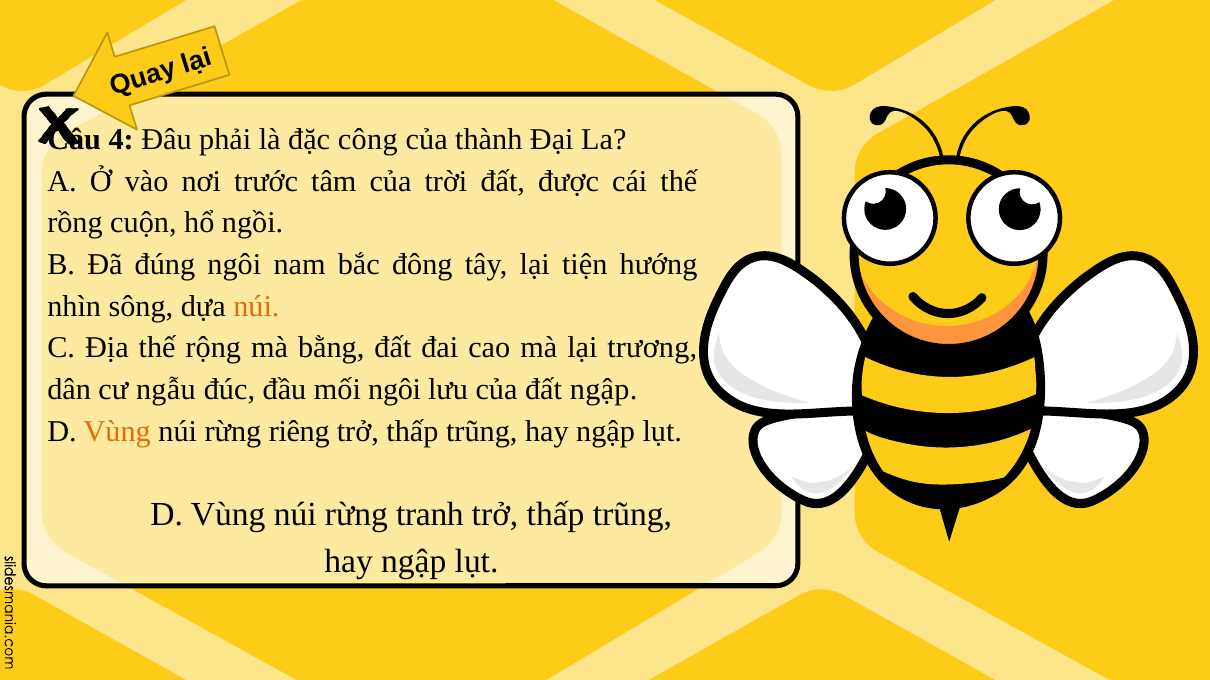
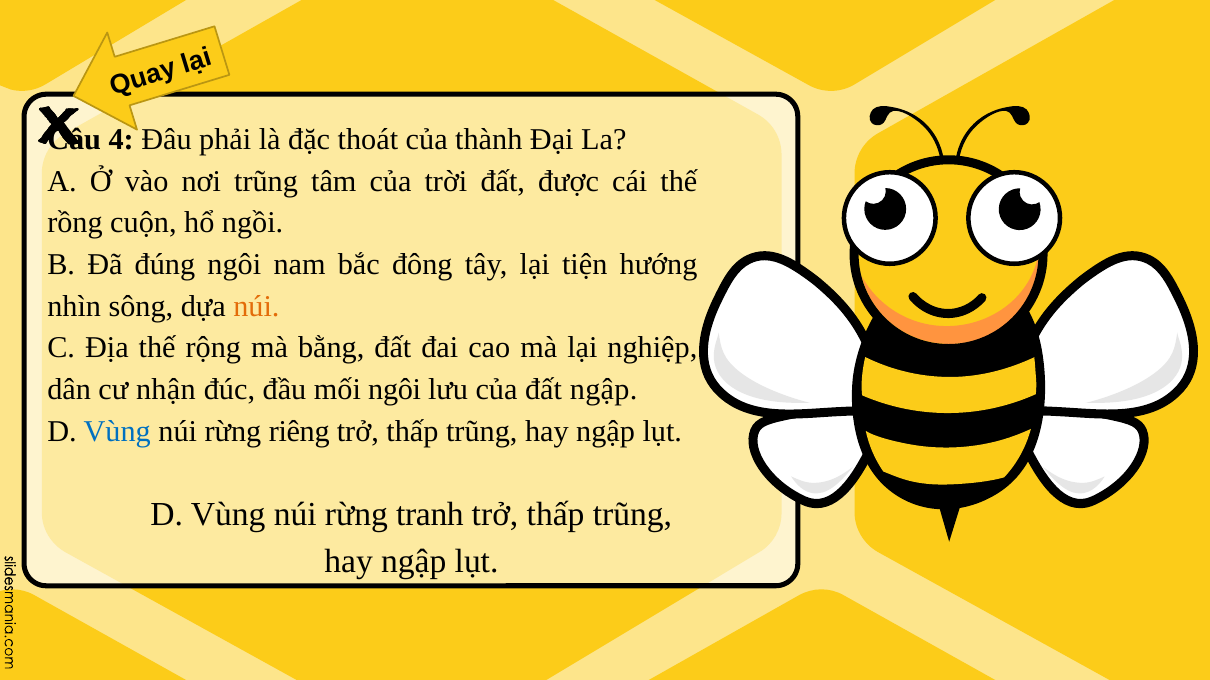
công: công -> thoát
nơi trước: trước -> trũng
trương: trương -> nghiệp
ngẫu: ngẫu -> nhận
Vùng at (117, 432) colour: orange -> blue
